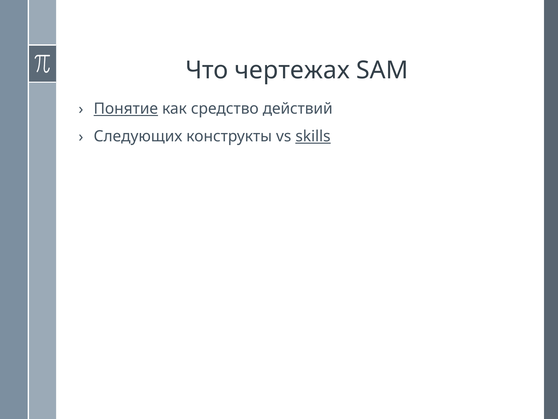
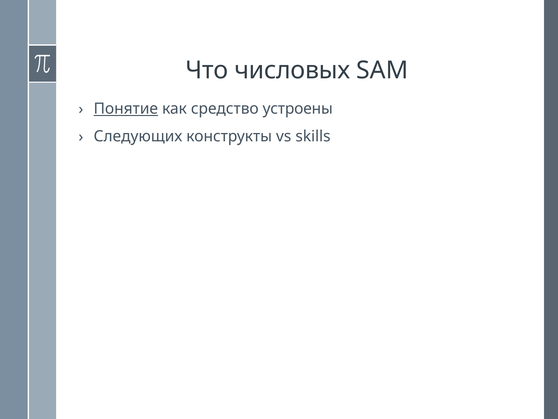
чертежах: чертежах -> числовых
действий: действий -> устроены
skills underline: present -> none
